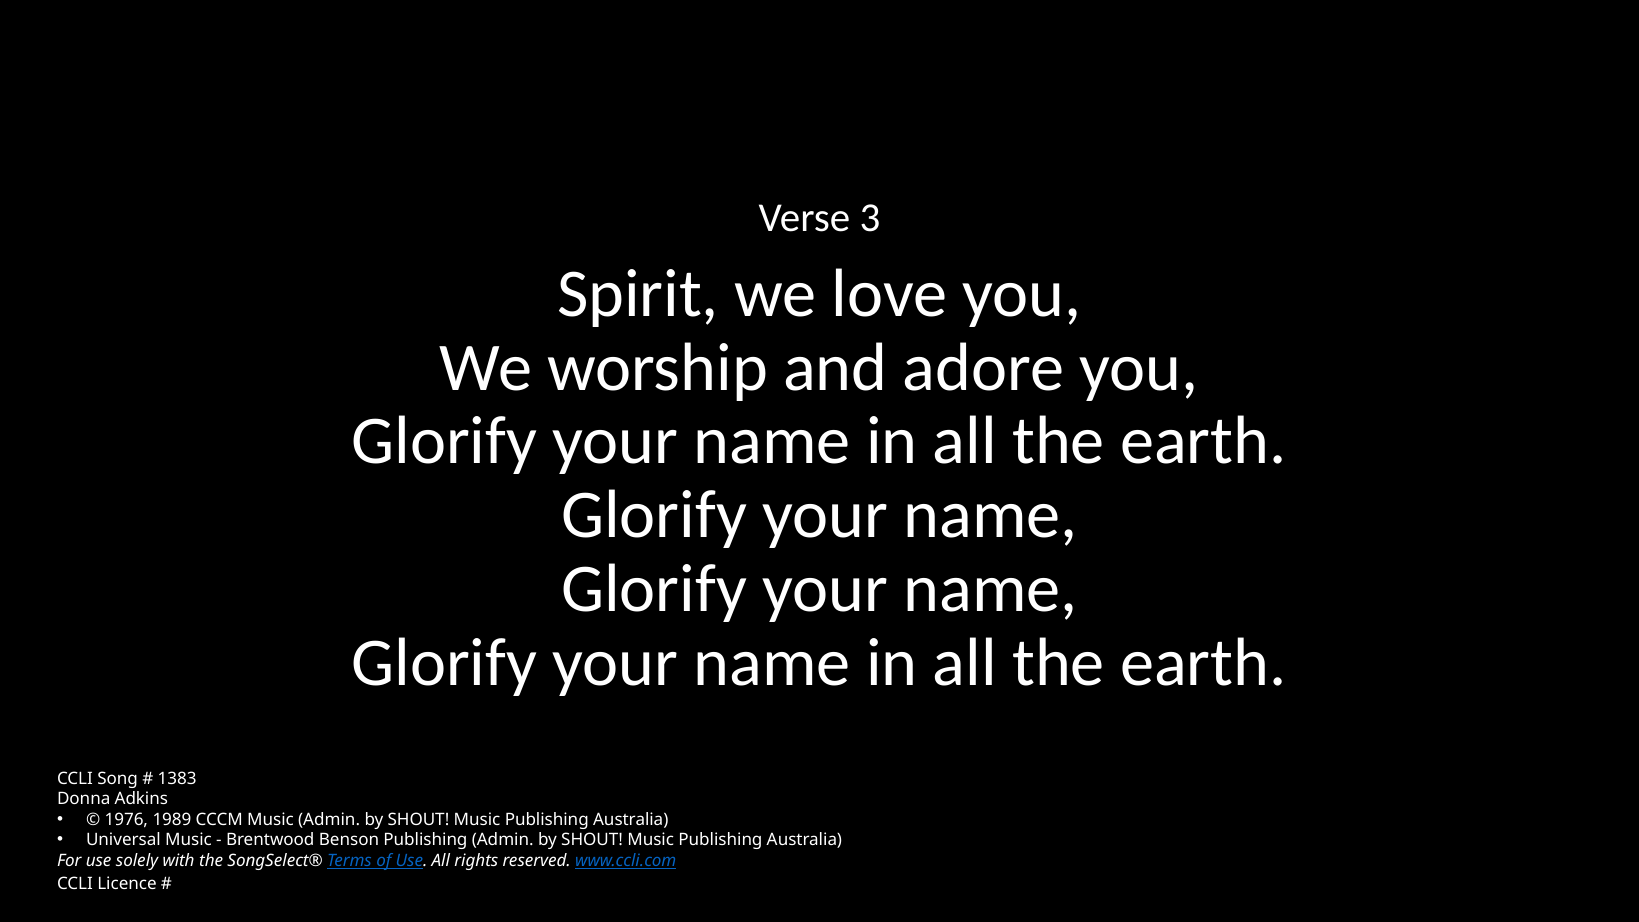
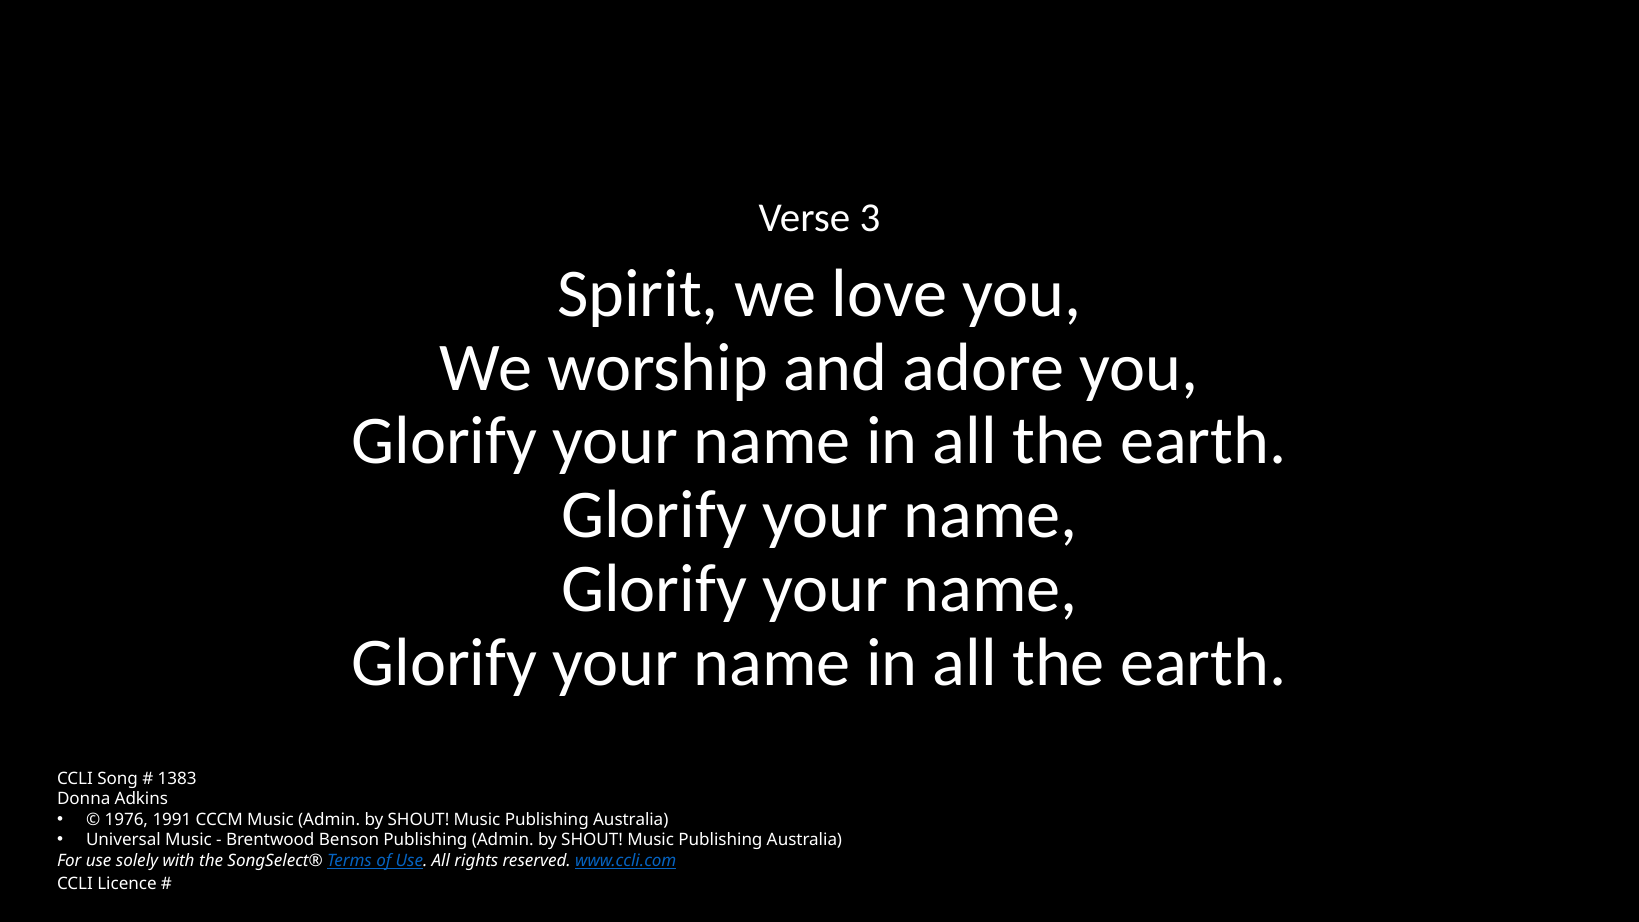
1989: 1989 -> 1991
